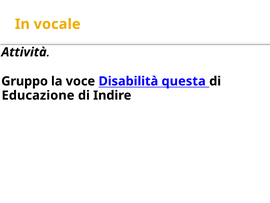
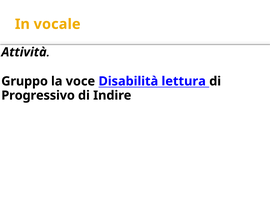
questa: questa -> lettura
Educazione: Educazione -> Progressivo
